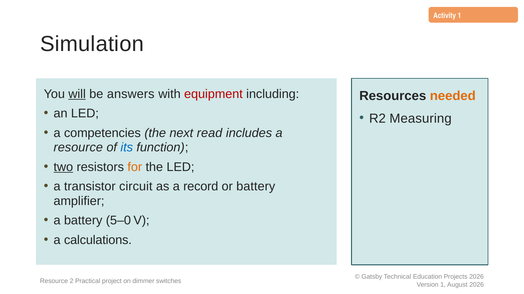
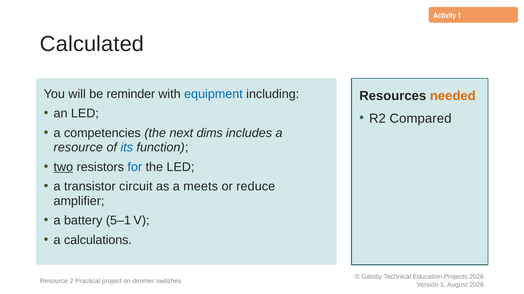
Simulation: Simulation -> Calculated
will underline: present -> none
answers: answers -> reminder
equipment colour: red -> blue
Measuring: Measuring -> Compared
read: read -> dims
for colour: orange -> blue
record: record -> meets
or battery: battery -> reduce
5–0: 5–0 -> 5–1
